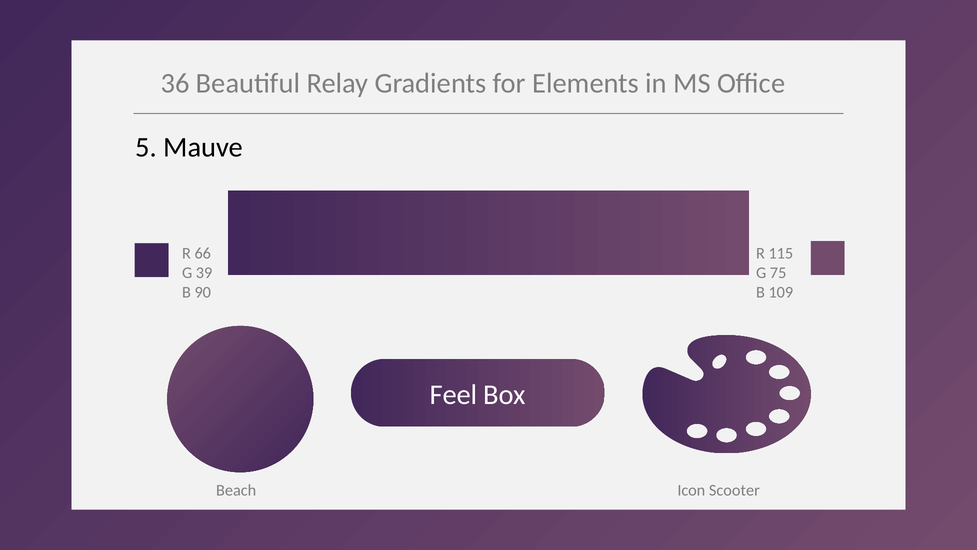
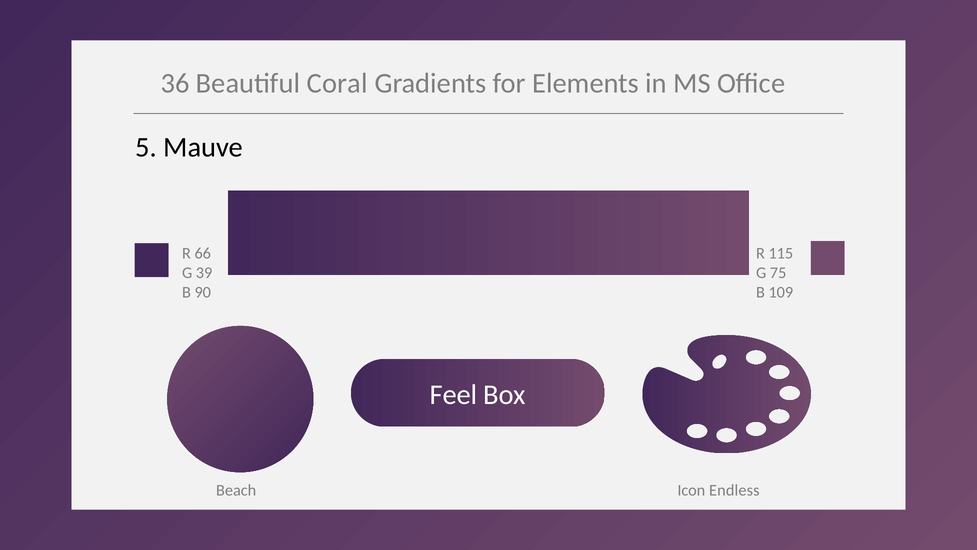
Relay: Relay -> Coral
Scooter: Scooter -> Endless
